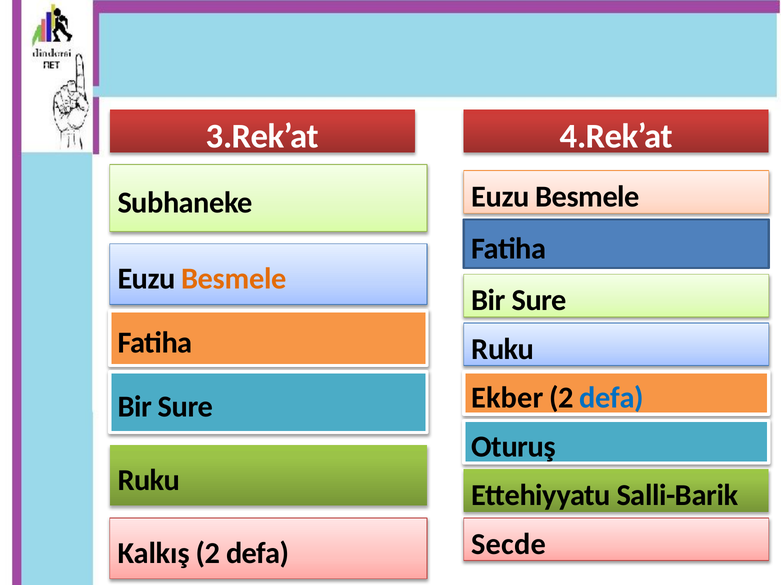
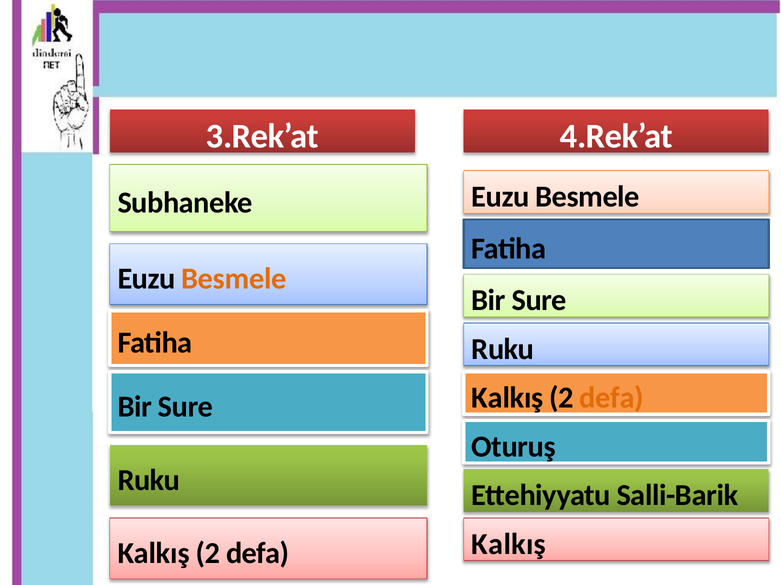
Ekber at (507, 398): Ekber -> Kalkış
defa at (612, 398) colour: blue -> orange
Secde at (509, 545): Secde -> Kalkış
